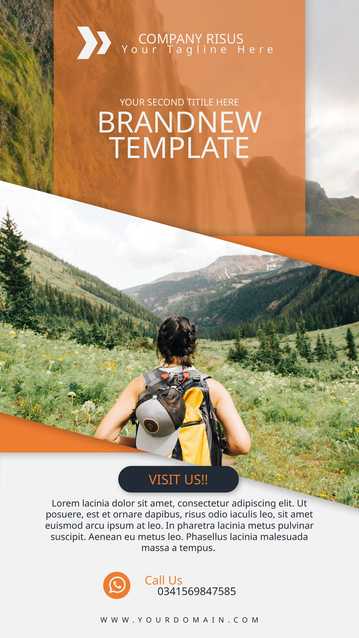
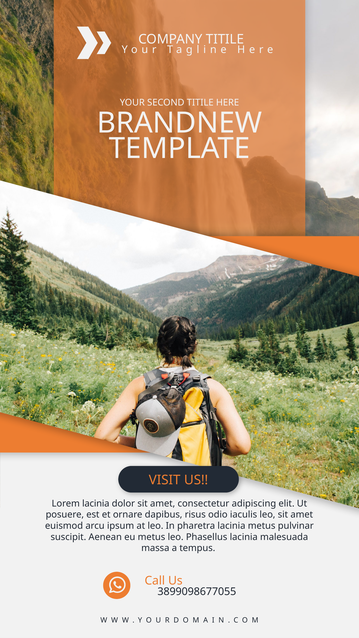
COMPANY RISUS: RISUS -> TITILE
0341569847585: 0341569847585 -> 3899098677055
